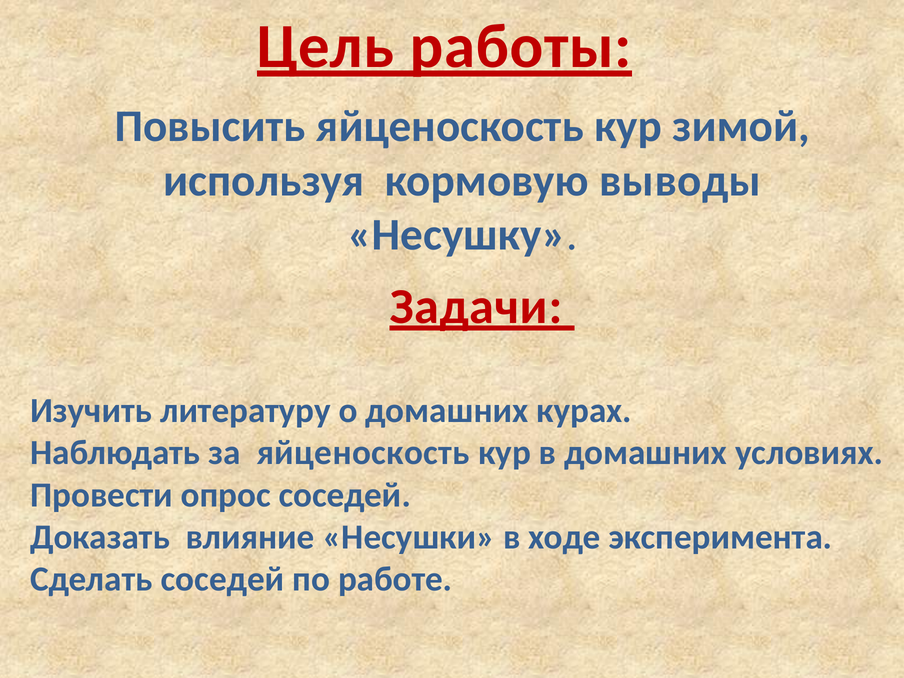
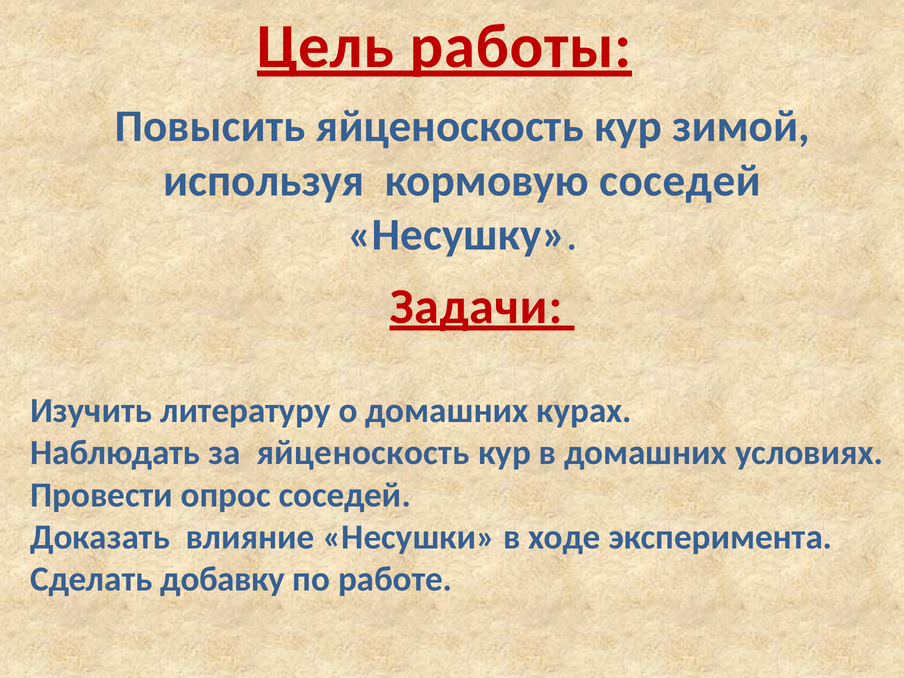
кормовую выводы: выводы -> соседей
Сделать соседей: соседей -> добавку
